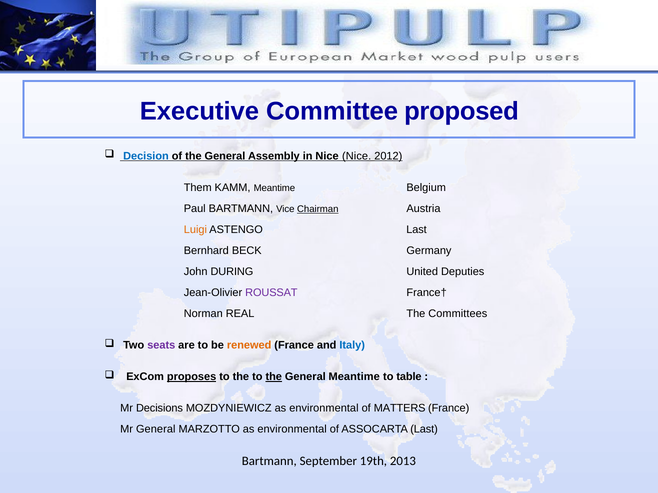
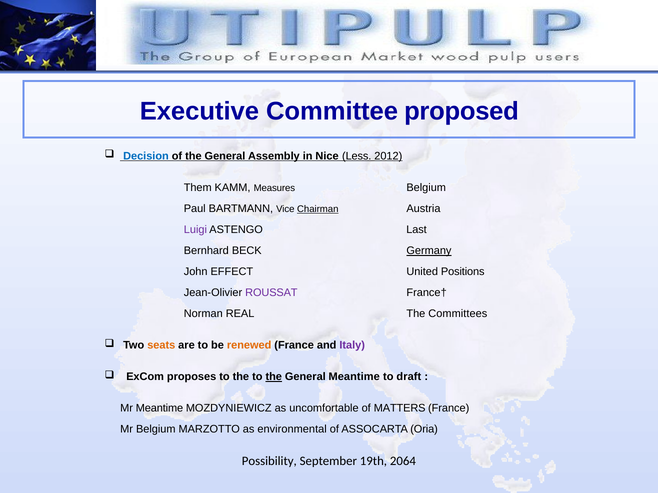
Nice Nice: Nice -> Less
KAMM Meantime: Meantime -> Measures
Luigi colour: orange -> purple
Germany underline: none -> present
DURING: DURING -> EFFECT
Deputies: Deputies -> Positions
seats colour: purple -> orange
Italy colour: blue -> purple
proposes underline: present -> none
table: table -> draft
Mr Decisions: Decisions -> Meantime
MOZDYNIEWICZ as environmental: environmental -> uncomfortable
Mr General: General -> Belgium
ASSOCARTA Last: Last -> Oria
Bartmann at (269, 461): Bartmann -> Possibility
2013: 2013 -> 2064
